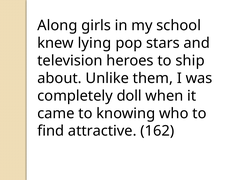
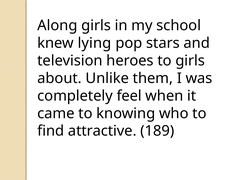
to ship: ship -> girls
doll: doll -> feel
162: 162 -> 189
